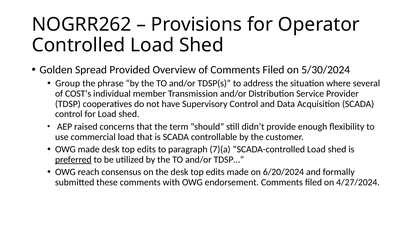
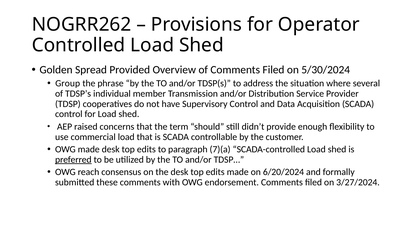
COST’s: COST’s -> TDSP’s
4/27/2024: 4/27/2024 -> 3/27/2024
